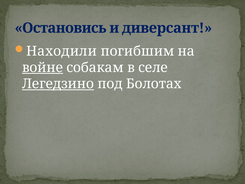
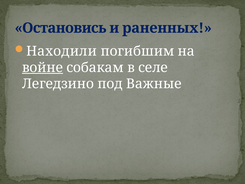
диверсант: диверсант -> раненных
Легедзино underline: present -> none
Болотах: Болотах -> Важные
